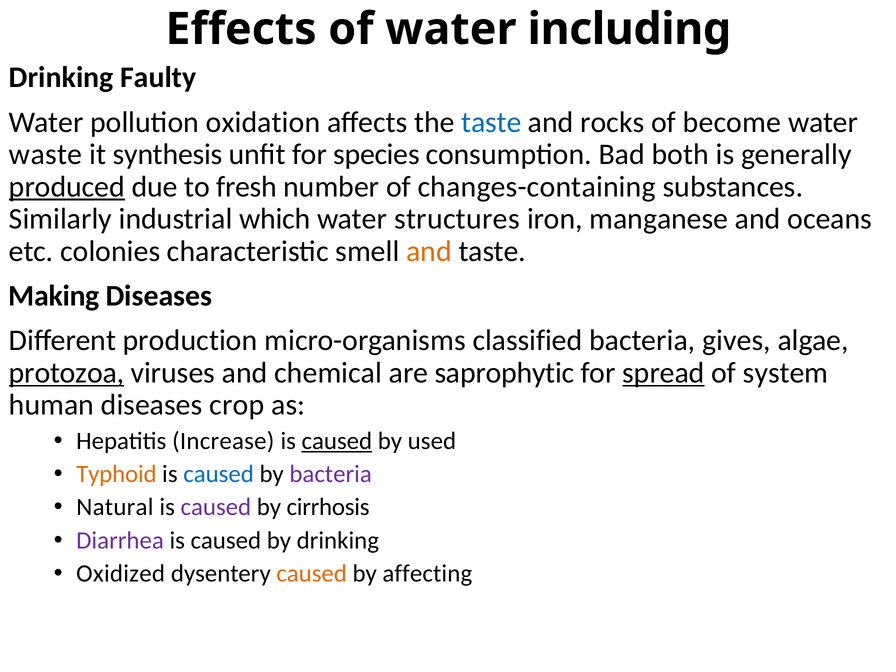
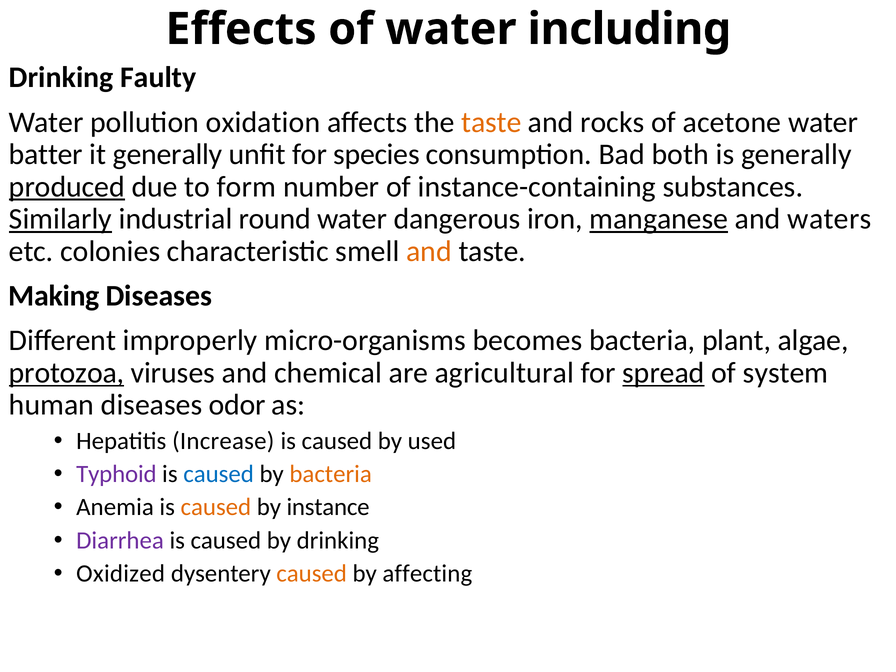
taste at (491, 122) colour: blue -> orange
become: become -> acetone
waste: waste -> batter
it synthesis: synthesis -> generally
fresh: fresh -> form
changes-containing: changes-containing -> instance-containing
Similarly underline: none -> present
which: which -> round
structures: structures -> dangerous
manganese underline: none -> present
oceans: oceans -> waters
production: production -> improperly
classified: classified -> becomes
gives: gives -> plant
saprophytic: saprophytic -> agricultural
crop: crop -> odor
caused at (337, 441) underline: present -> none
Typhoid colour: orange -> purple
bacteria at (331, 474) colour: purple -> orange
Natural: Natural -> Anemia
caused at (216, 507) colour: purple -> orange
cirrhosis: cirrhosis -> instance
